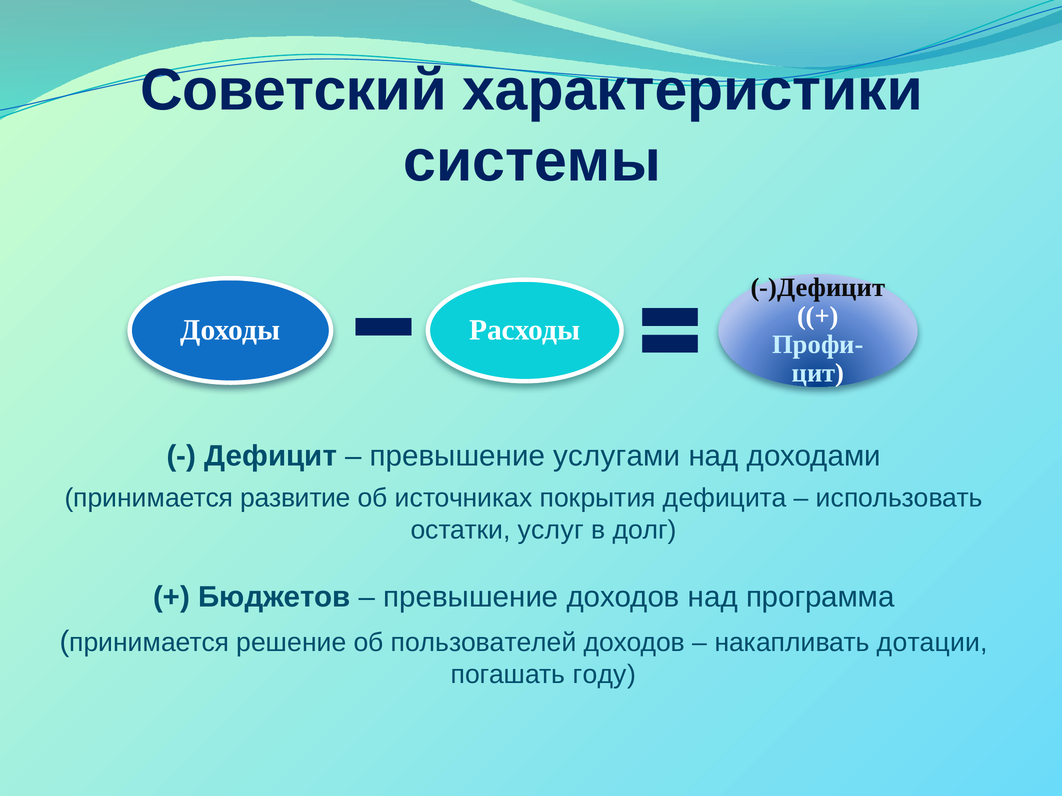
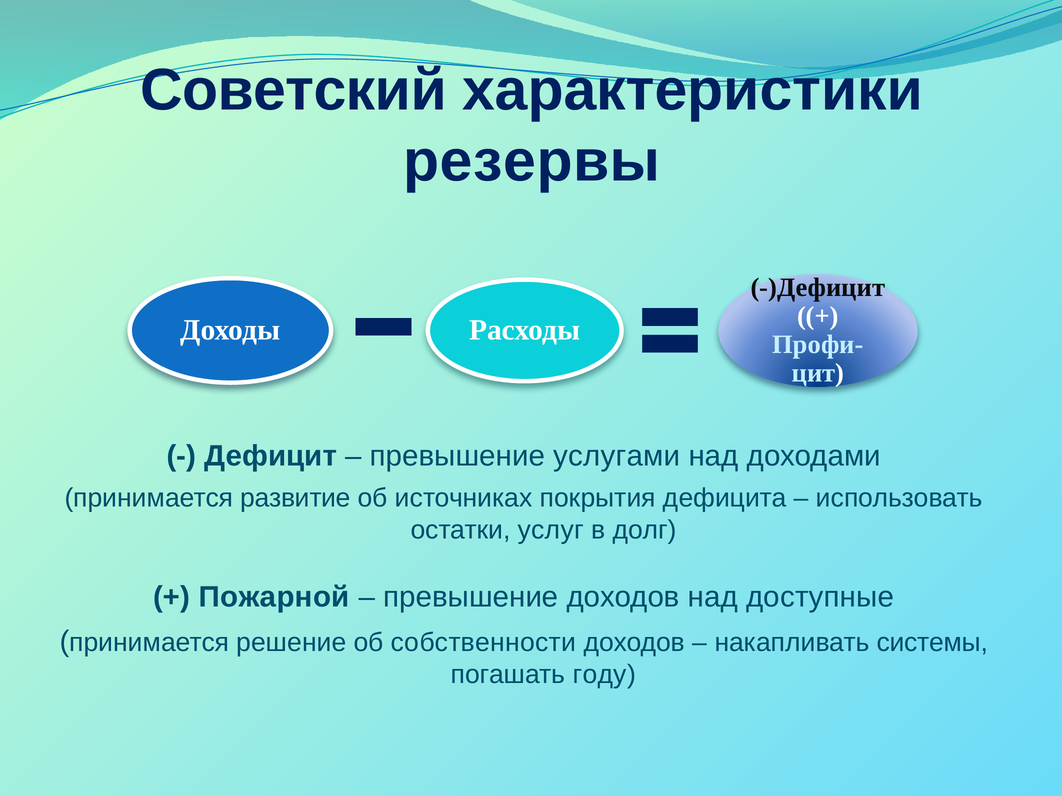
системы: системы -> резервы
Бюджетов: Бюджетов -> Пожарной
программа: программа -> доступные
пользователей: пользователей -> собственности
дотации: дотации -> системы
